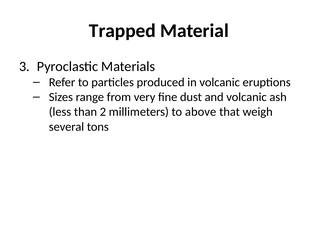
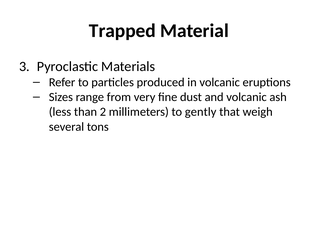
above: above -> gently
